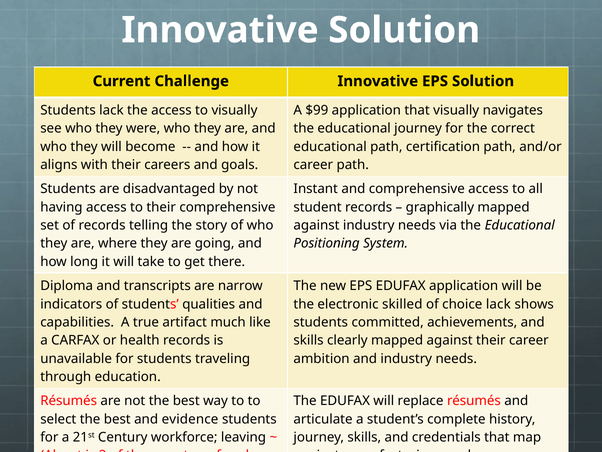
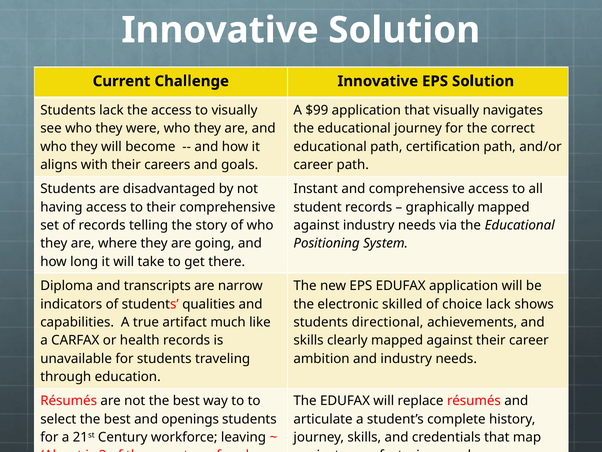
committed: committed -> directional
evidence: evidence -> openings
